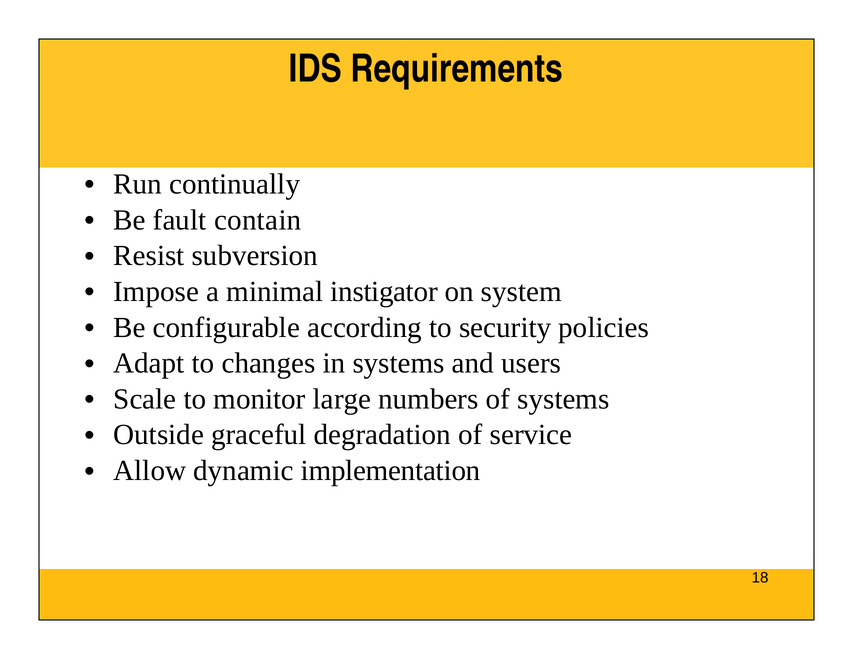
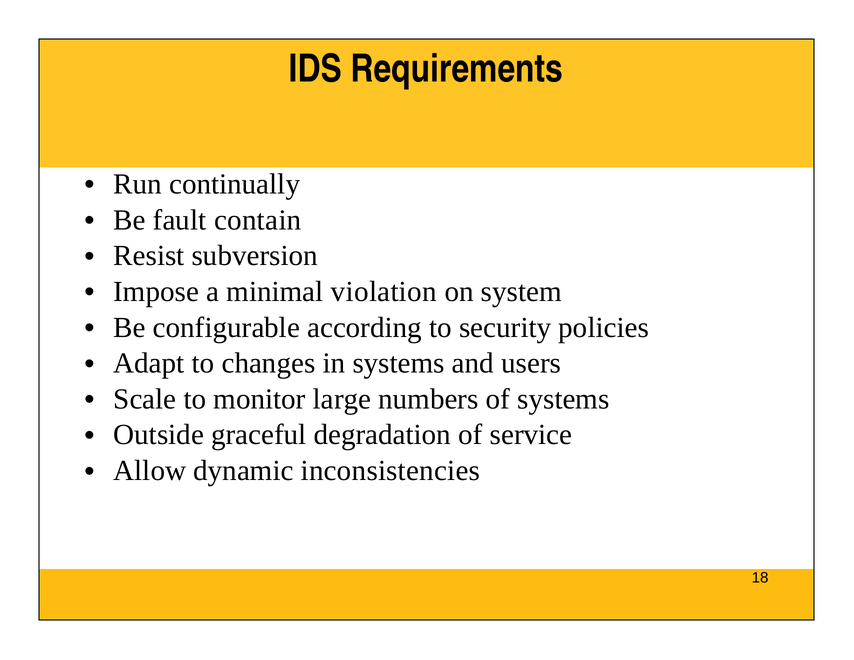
instigator: instigator -> violation
implementation: implementation -> inconsistencies
